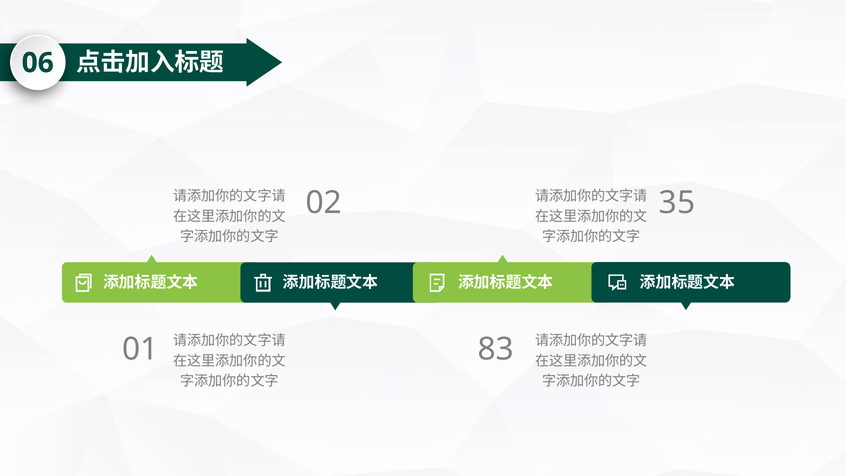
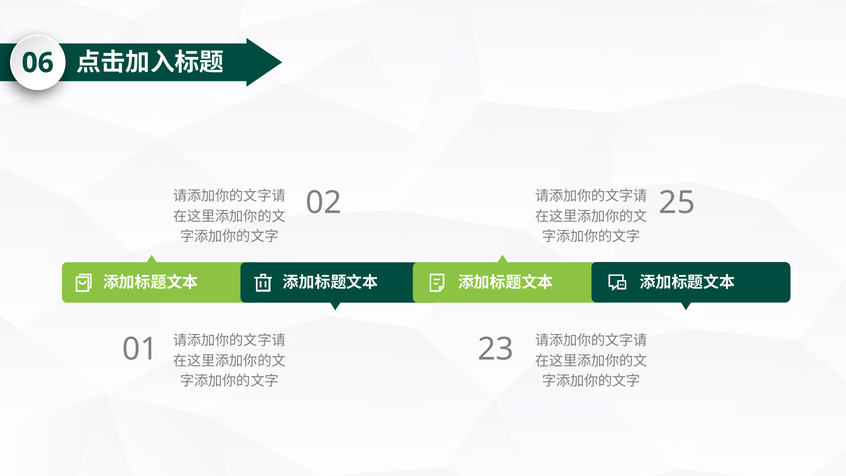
35: 35 -> 25
83: 83 -> 23
